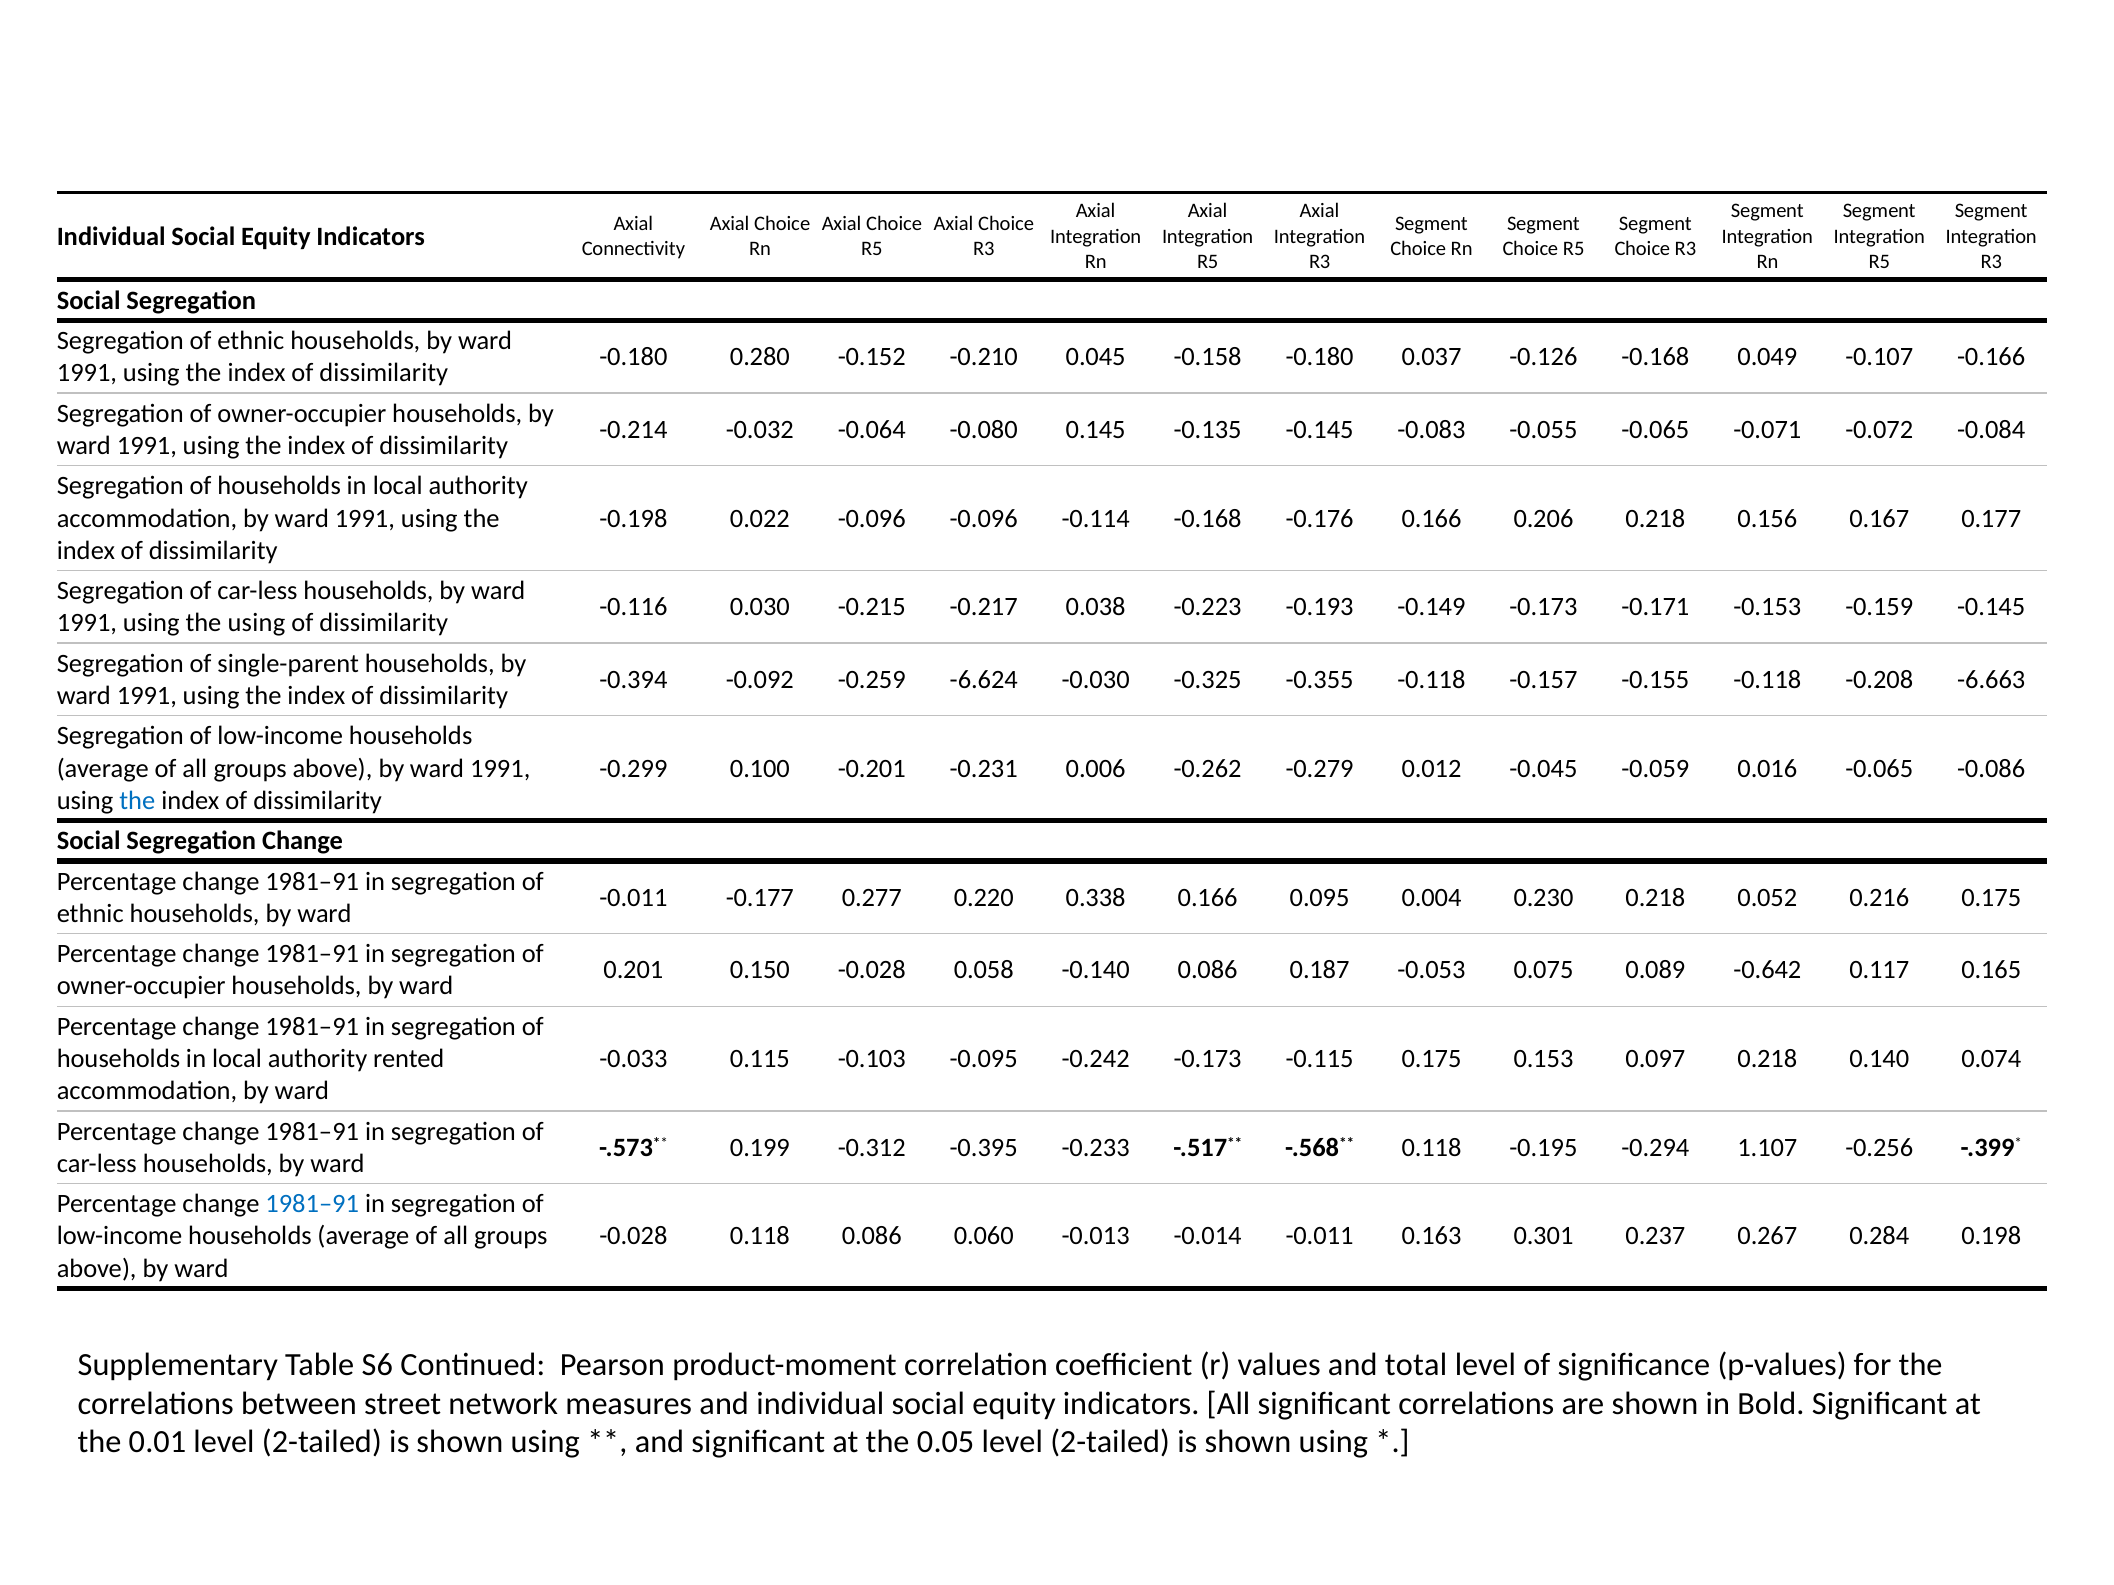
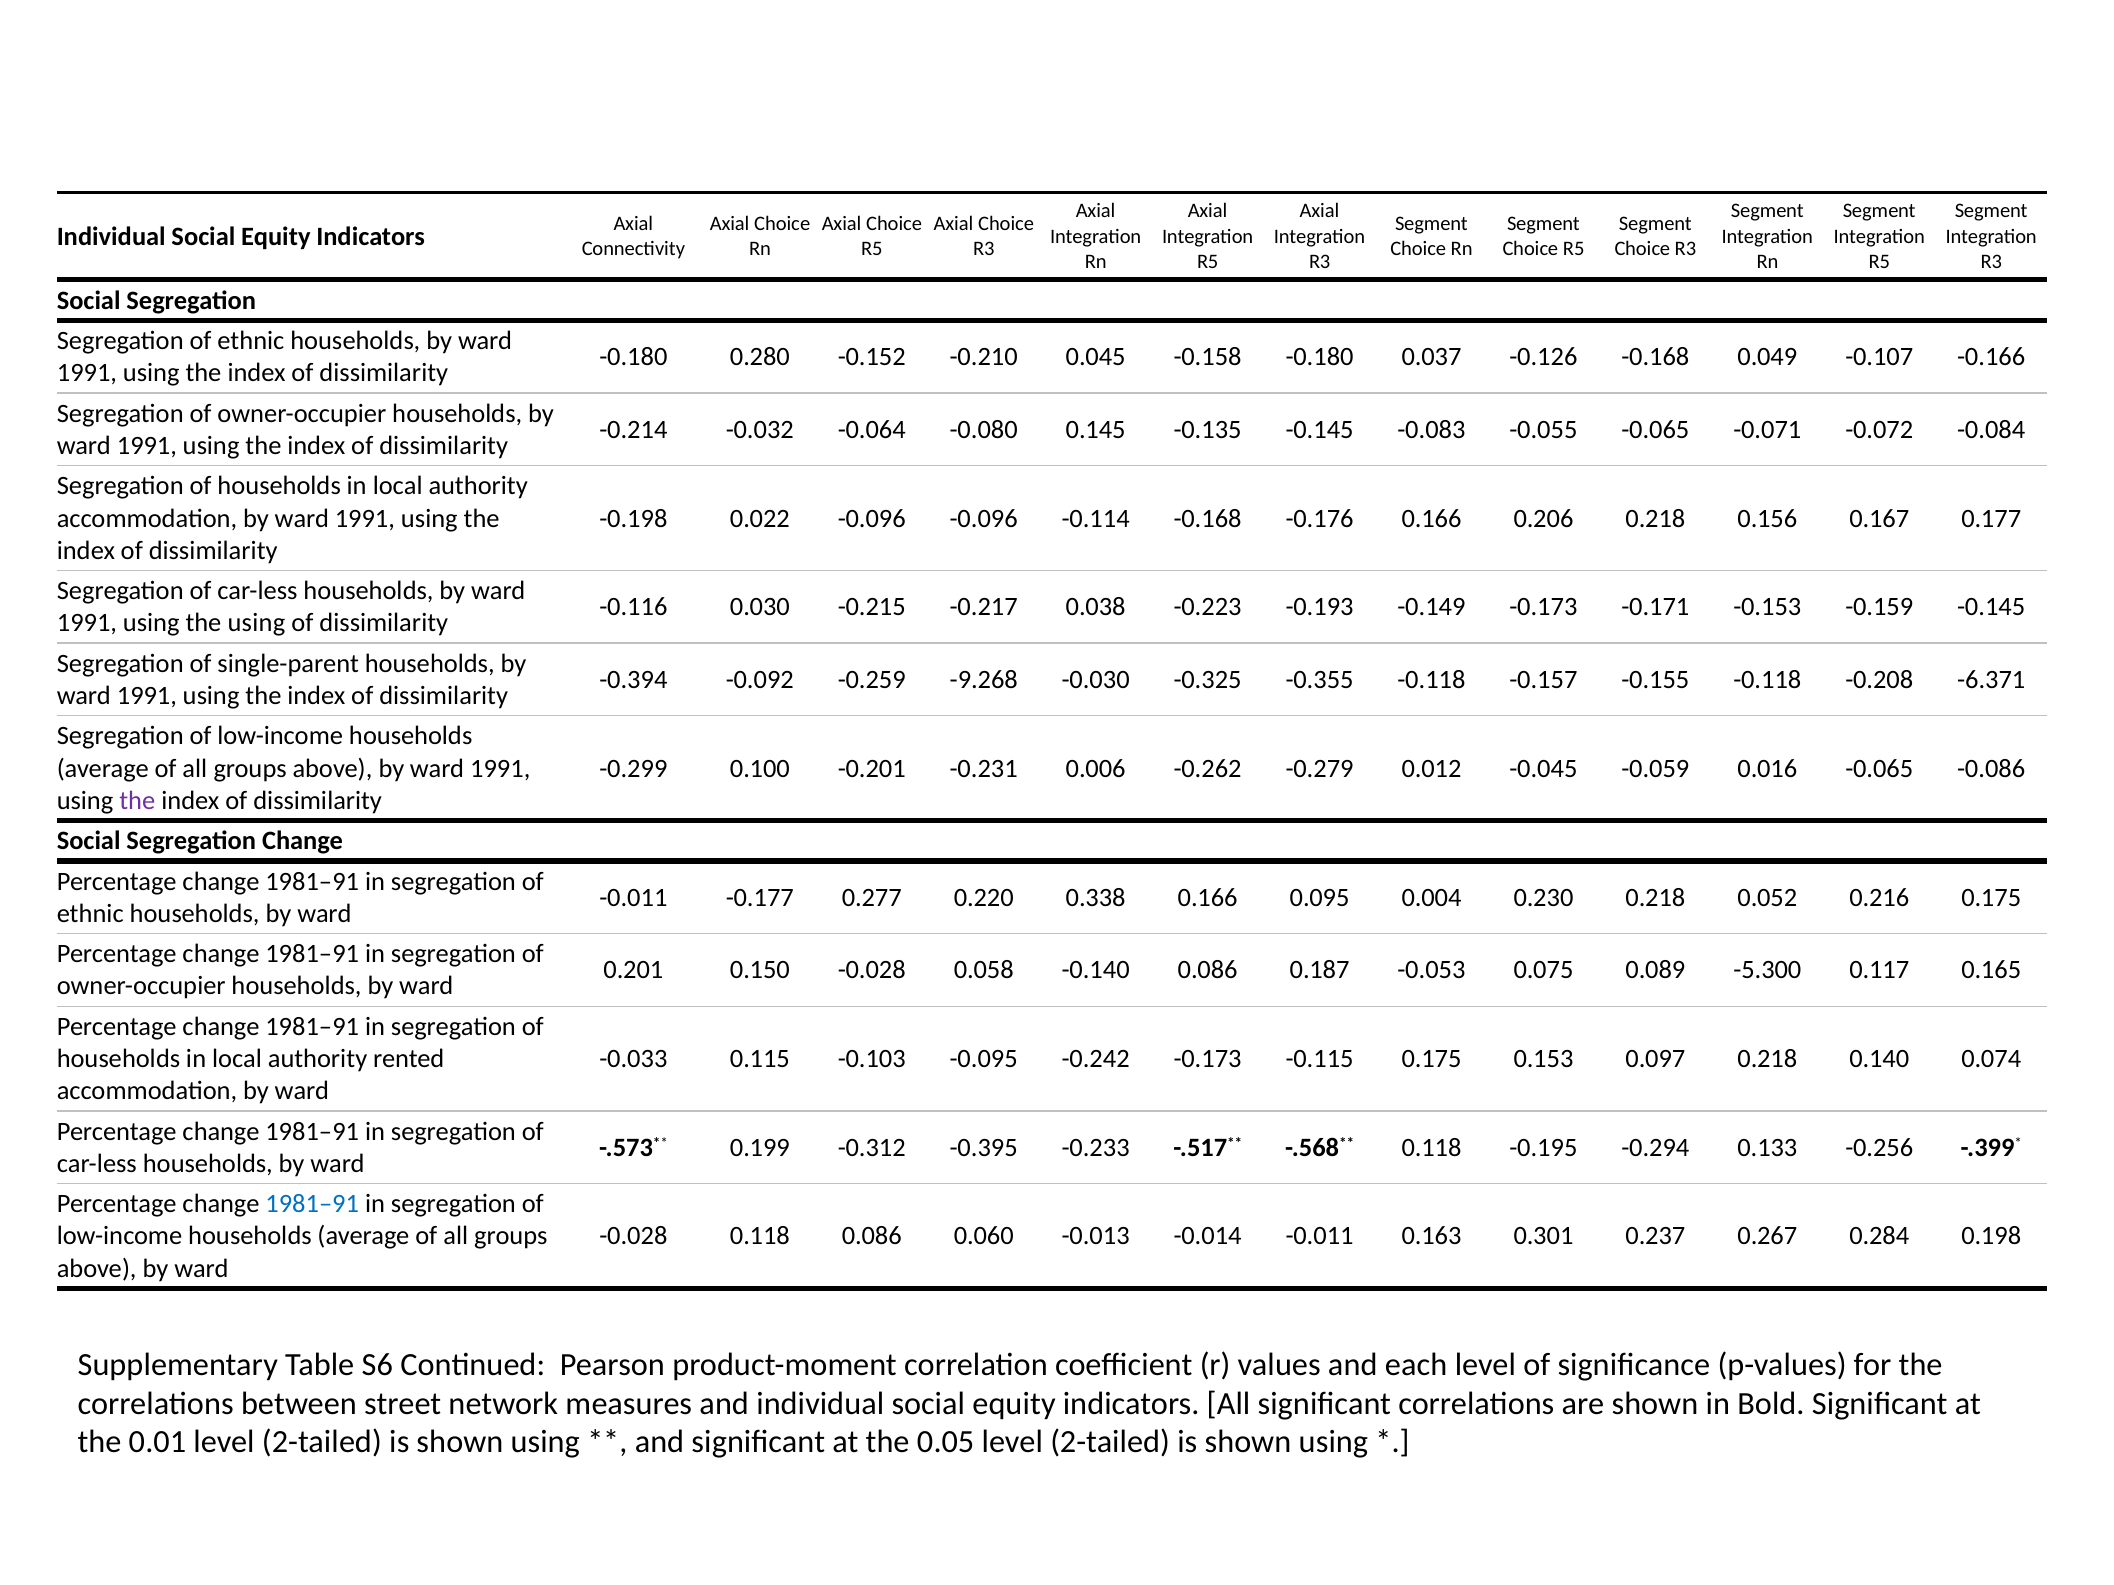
-6.624: -6.624 -> -9.268
-6.663: -6.663 -> -6.371
the at (137, 801) colour: blue -> purple
-0.642: -0.642 -> -5.300
1.107: 1.107 -> 0.133
total: total -> each
